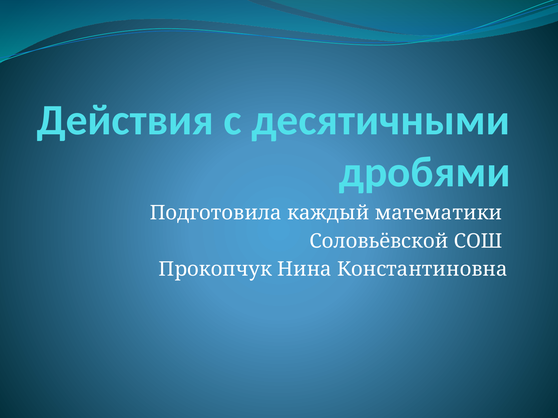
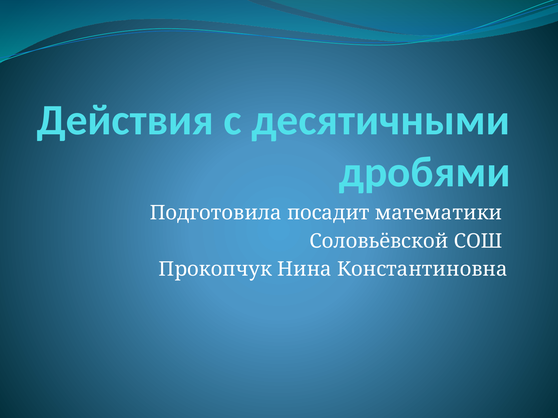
каждый: каждый -> посадит
